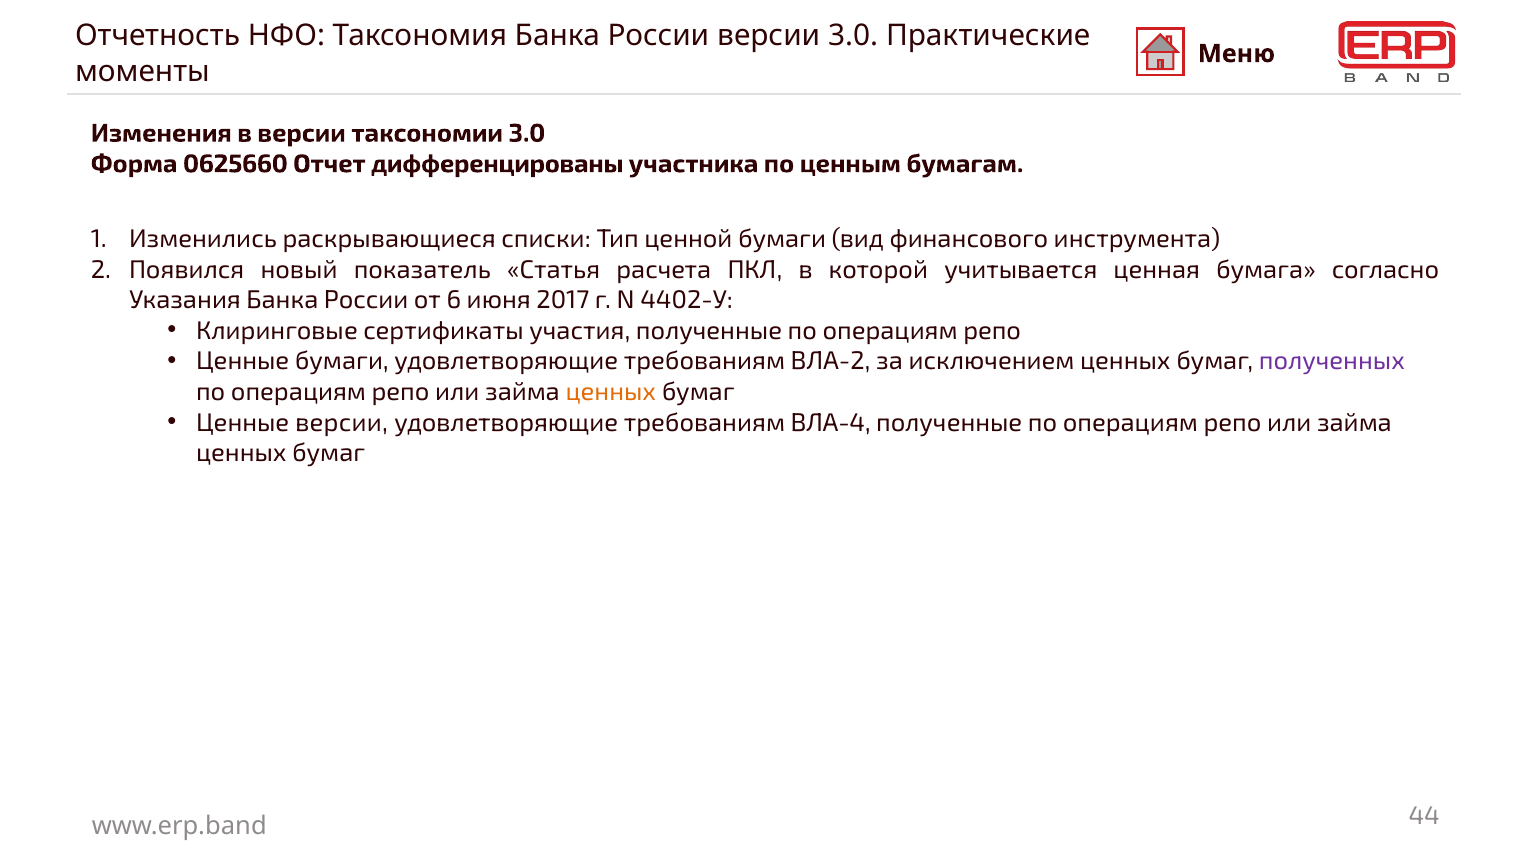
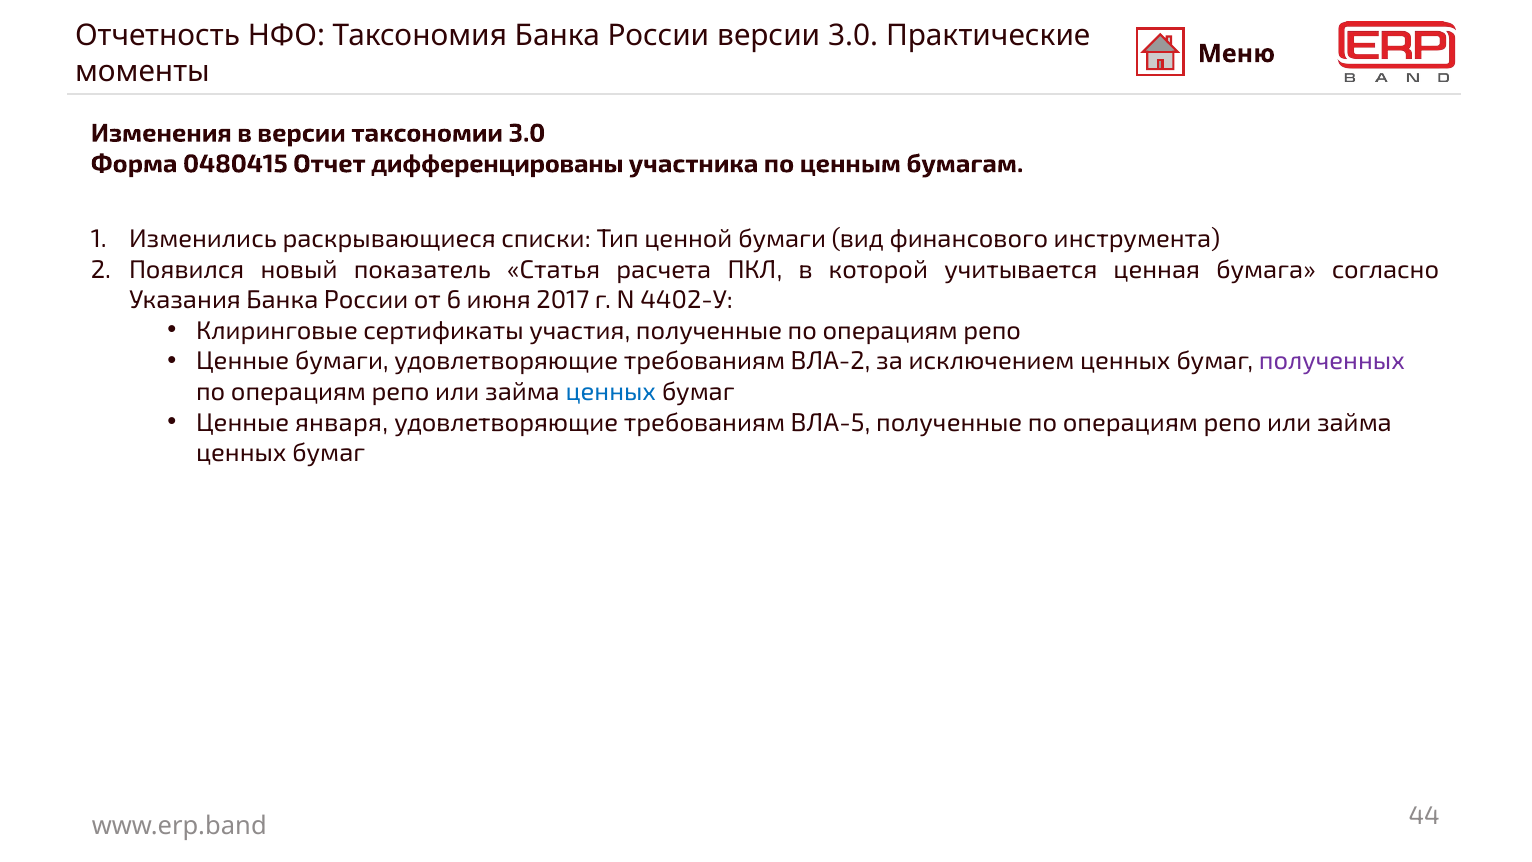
0625660: 0625660 -> 0480415
ценных at (611, 392) colour: orange -> blue
Ценные версии: версии -> января
ВЛА-4: ВЛА-4 -> ВЛА-5
